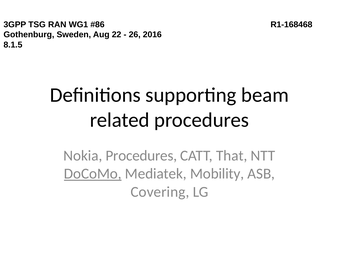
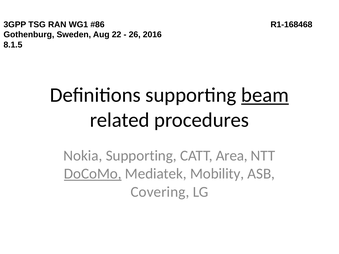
beam underline: none -> present
Nokia Procedures: Procedures -> Supporting
That: That -> Area
